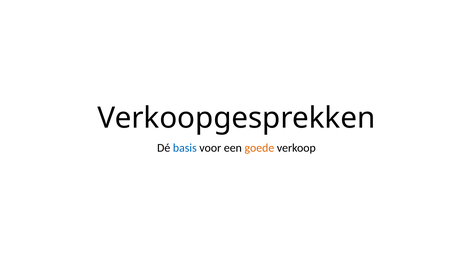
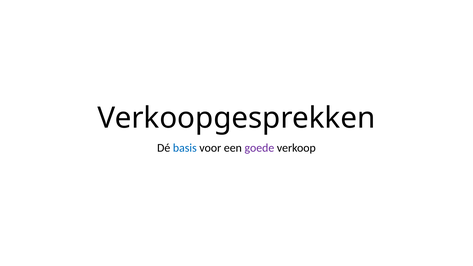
goede colour: orange -> purple
